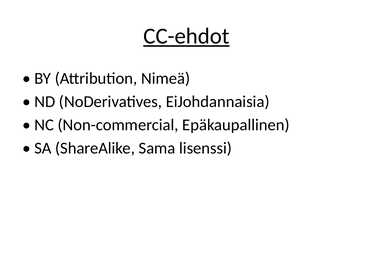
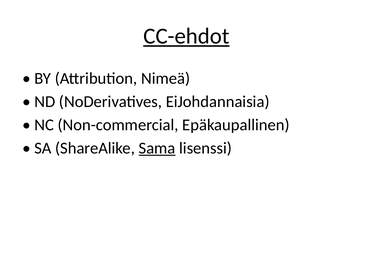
Sama underline: none -> present
